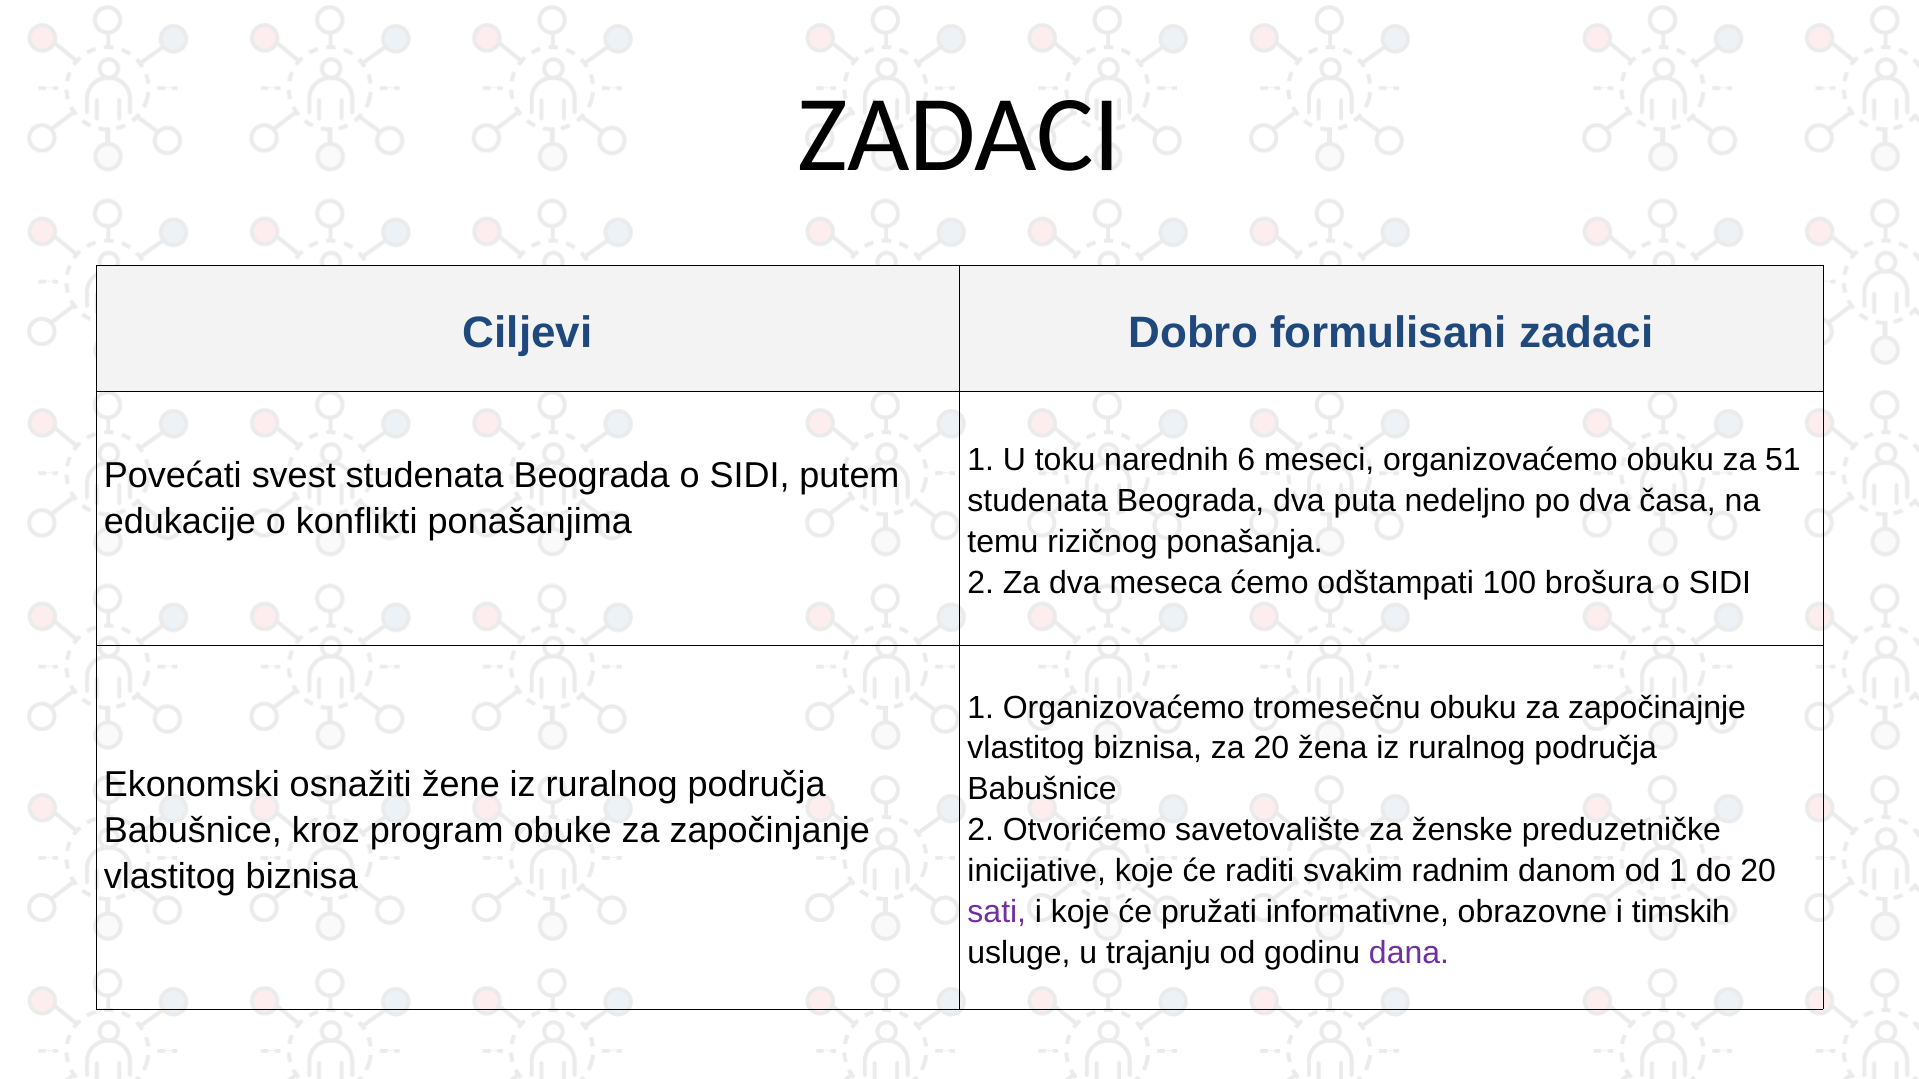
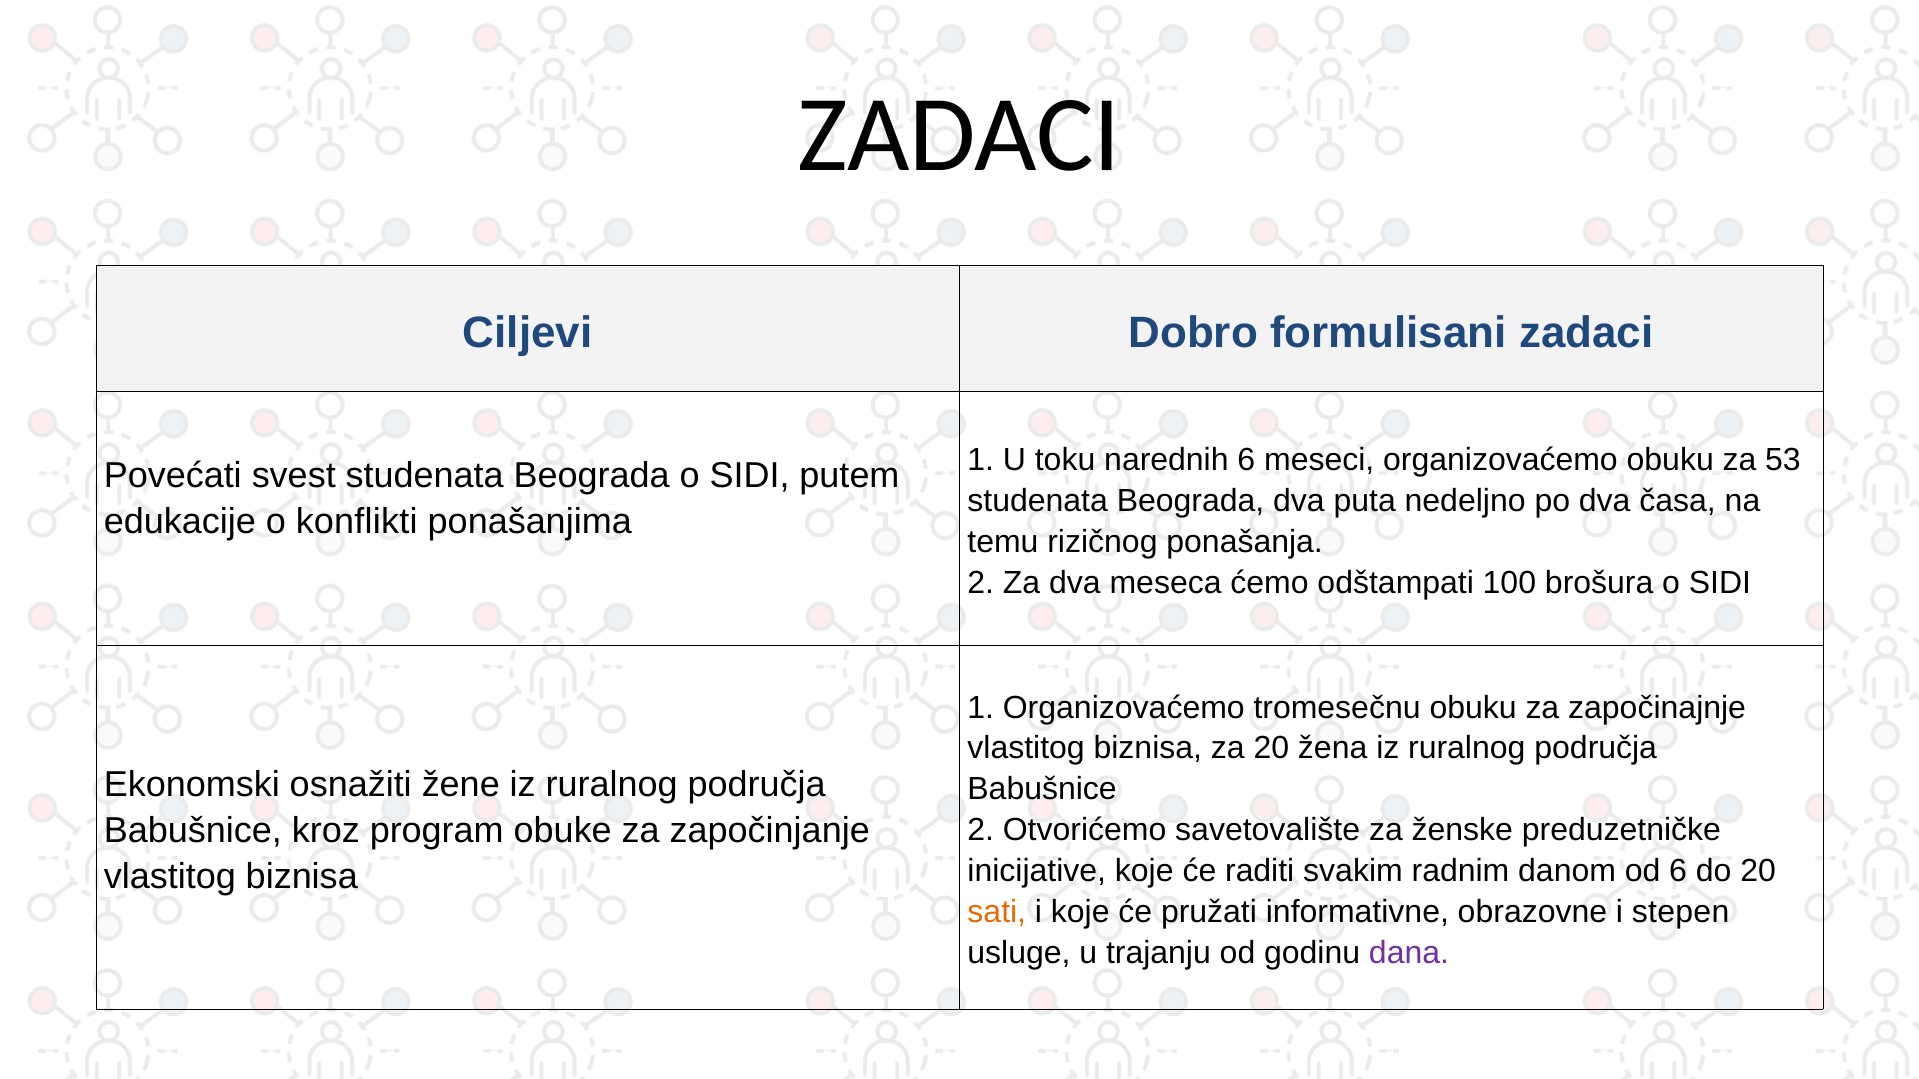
51: 51 -> 53
od 1: 1 -> 6
sati colour: purple -> orange
timskih: timskih -> stepen
